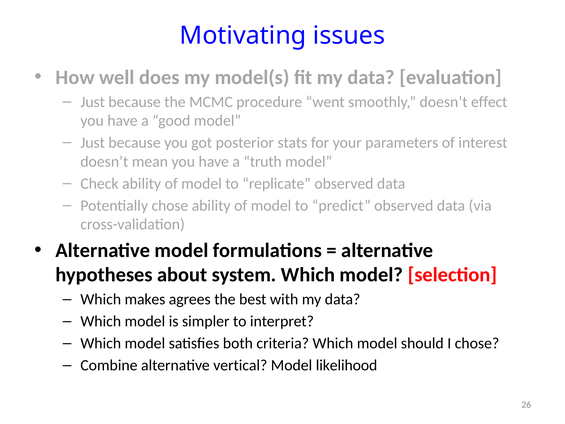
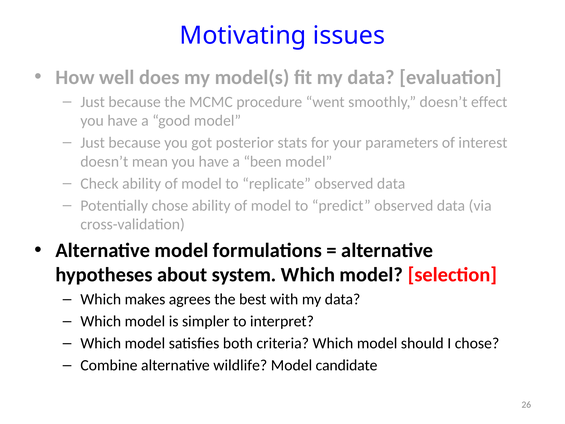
truth: truth -> been
vertical: vertical -> wildlife
likelihood: likelihood -> candidate
